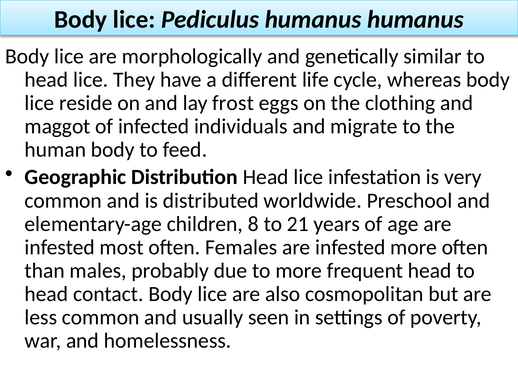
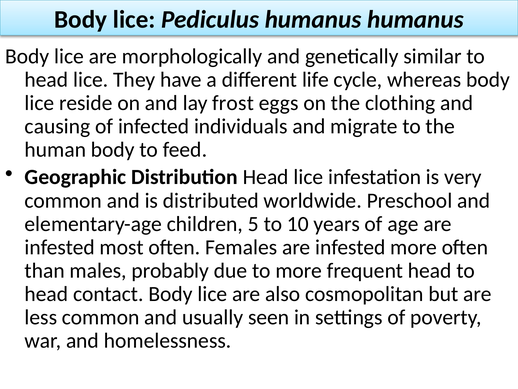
maggot: maggot -> causing
8: 8 -> 5
21: 21 -> 10
